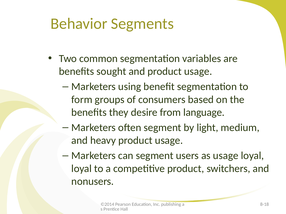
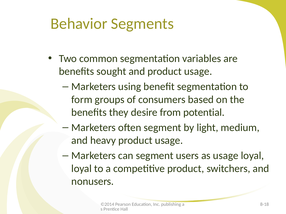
language: language -> potential
